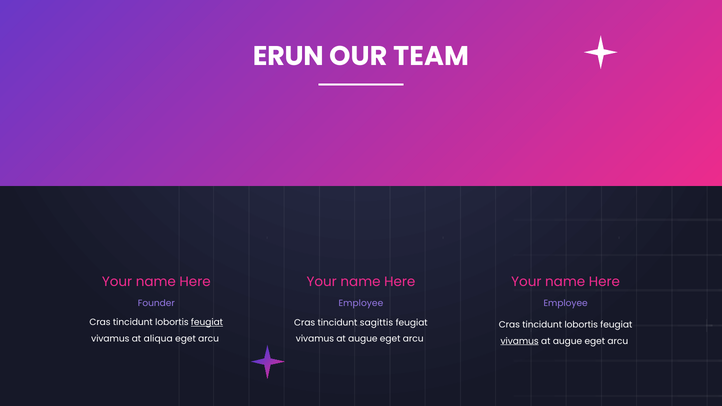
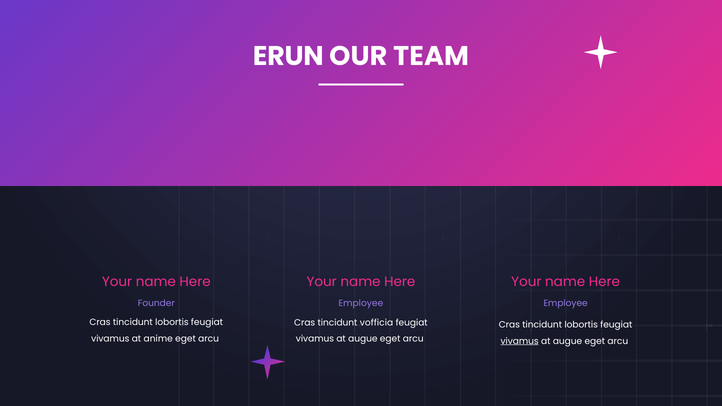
feugiat at (207, 323) underline: present -> none
sagittis: sagittis -> vofficia
aliqua: aliqua -> anime
